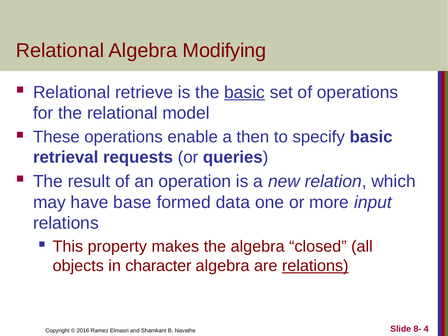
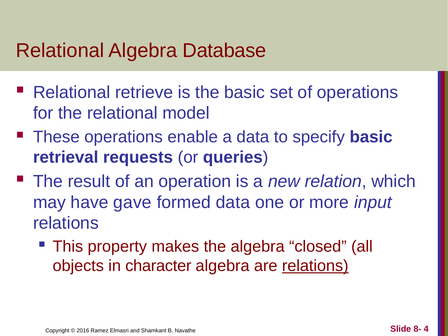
Modifying: Modifying -> Database
basic at (245, 92) underline: present -> none
a then: then -> data
base: base -> gave
